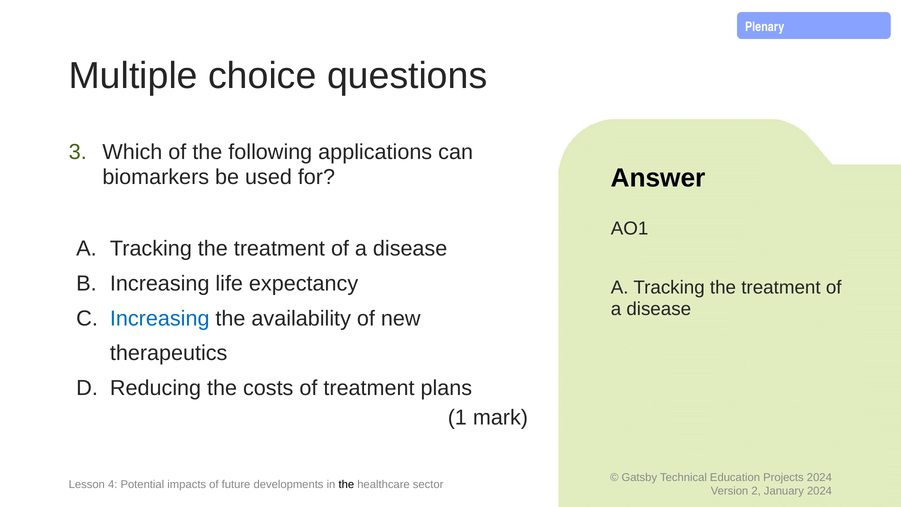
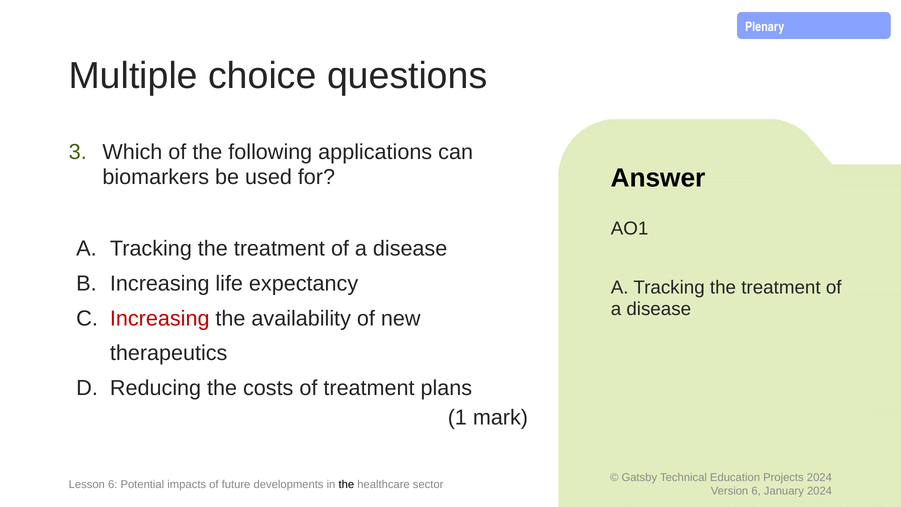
Increasing at (160, 318) colour: blue -> red
Lesson 4: 4 -> 6
2 at (756, 491): 2 -> 6
